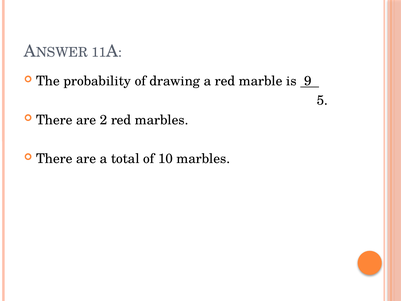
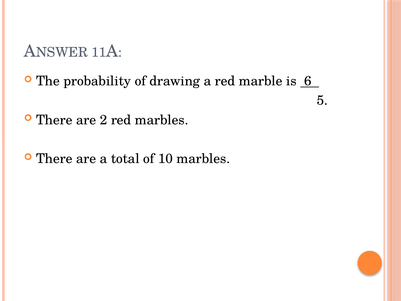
9: 9 -> 6
